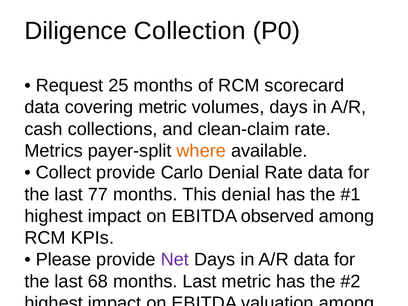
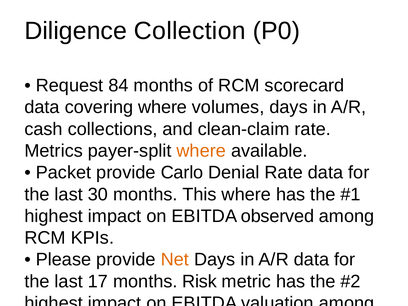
25: 25 -> 84
covering metric: metric -> where
Collect at (63, 173): Collect -> Packet
77: 77 -> 30
This denial: denial -> where
Net at (175, 260) colour: purple -> orange
68: 68 -> 17
months Last: Last -> Risk
